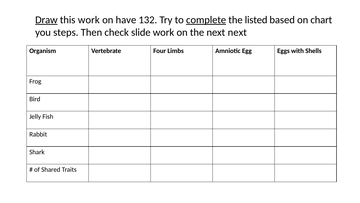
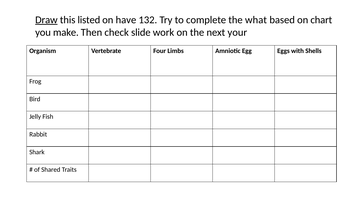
this work: work -> listed
complete underline: present -> none
listed: listed -> what
steps: steps -> make
next next: next -> your
